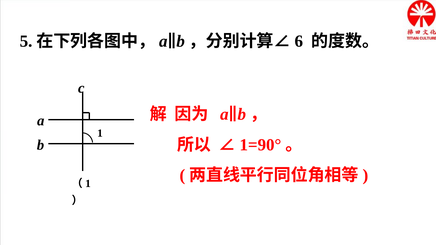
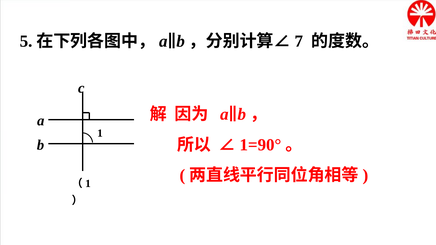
6: 6 -> 7
